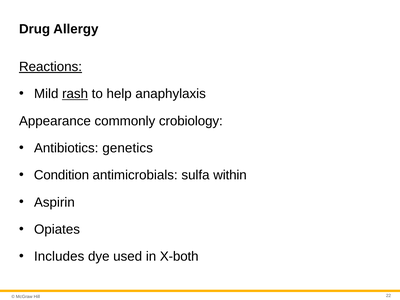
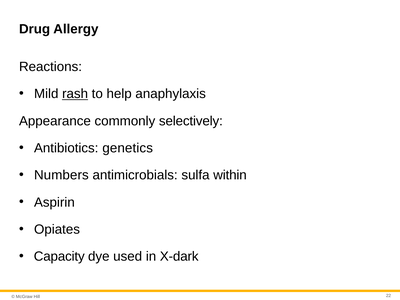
Reactions underline: present -> none
crobiology: crobiology -> selectively
Condition: Condition -> Numbers
Includes: Includes -> Capacity
X-both: X-both -> X-dark
